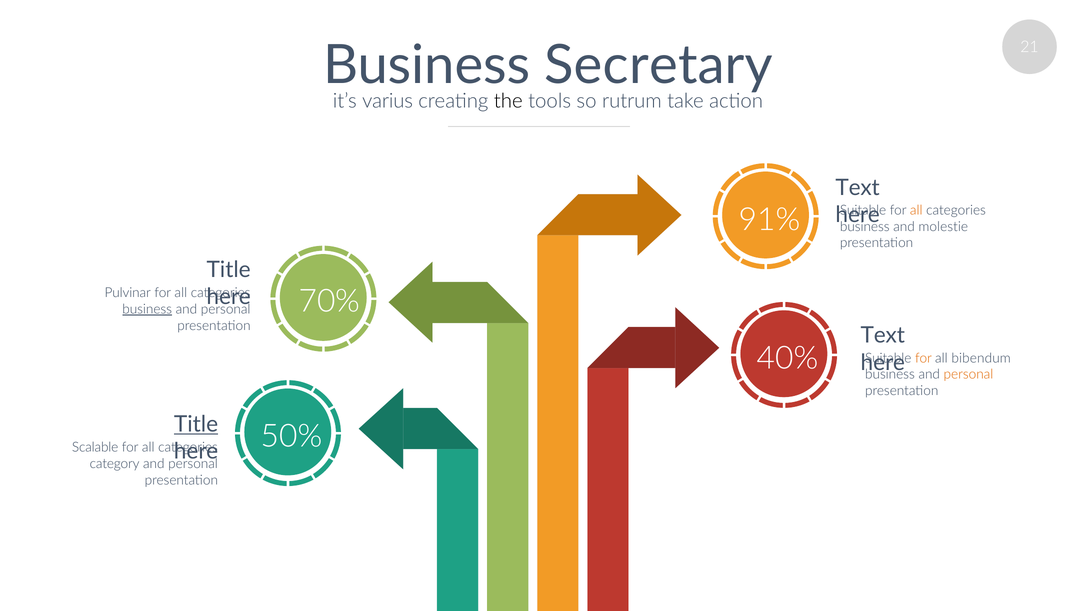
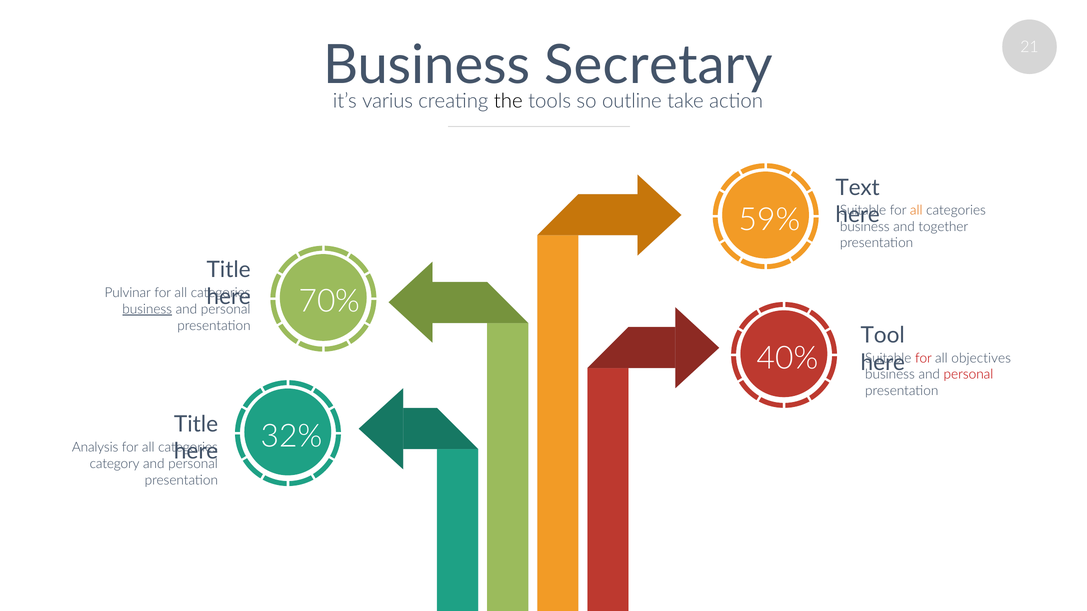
rutrum: rutrum -> outline
91%: 91% -> 59%
molestie: molestie -> together
Text at (883, 336): Text -> Tool
for at (923, 358) colour: orange -> red
bibendum: bibendum -> objectives
personal at (968, 375) colour: orange -> red
Title at (196, 425) underline: present -> none
50%: 50% -> 32%
Scalable: Scalable -> Analysis
